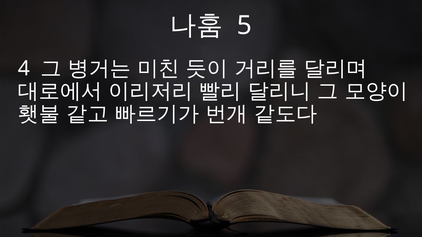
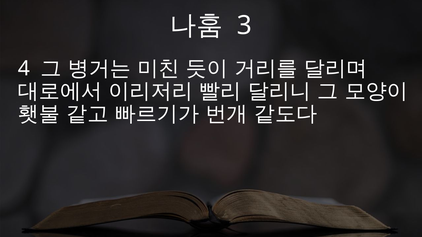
5: 5 -> 3
